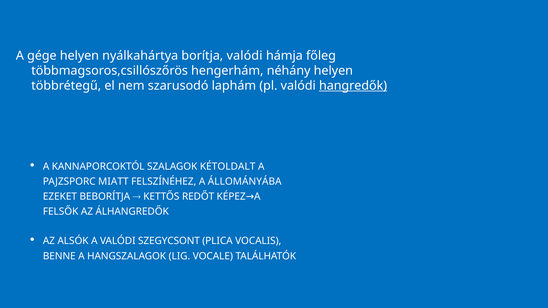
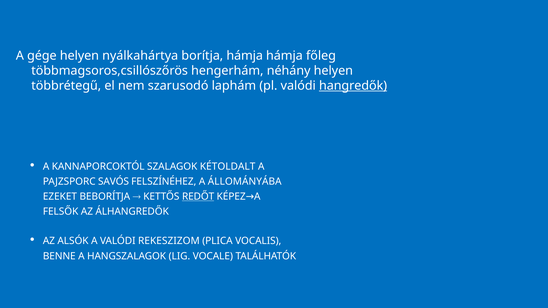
borítja valódi: valódi -> hámja
MIATT: MIATT -> SAVÓS
REDŐT underline: none -> present
SZEGYCSONT: SZEGYCSONT -> REKESZIZOM
